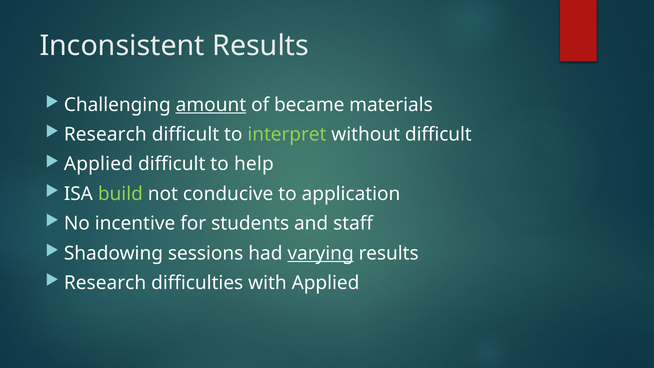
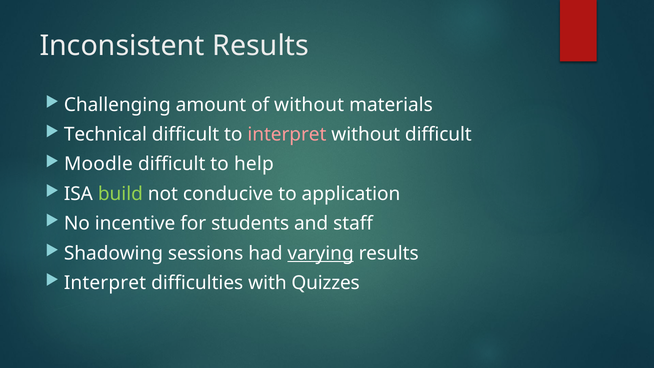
amount underline: present -> none
of became: became -> without
Research at (105, 134): Research -> Technical
interpret at (287, 134) colour: light green -> pink
Applied at (98, 164): Applied -> Moodle
Research at (105, 283): Research -> Interpret
with Applied: Applied -> Quizzes
